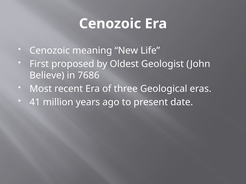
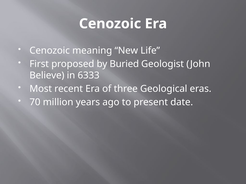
Oldest: Oldest -> Buried
7686: 7686 -> 6333
41: 41 -> 70
